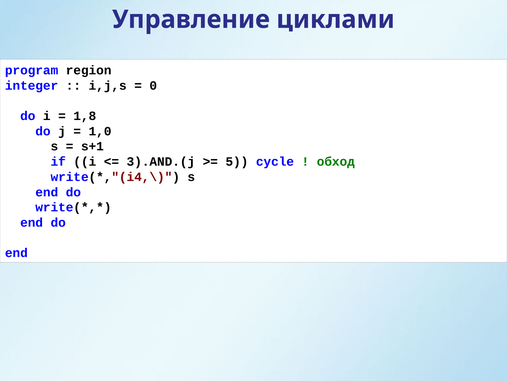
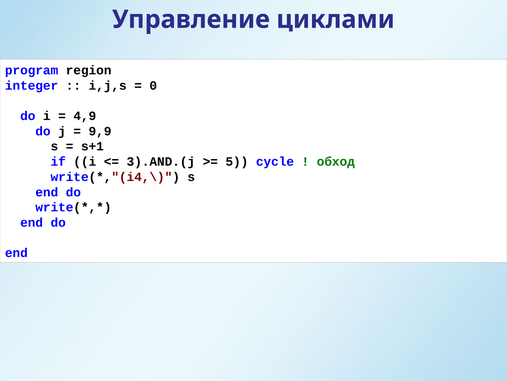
1,8: 1,8 -> 4,9
1,0: 1,0 -> 9,9
